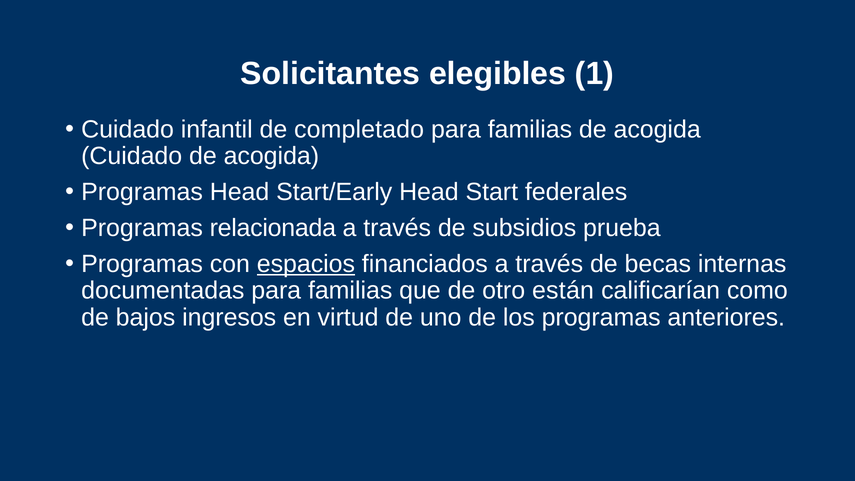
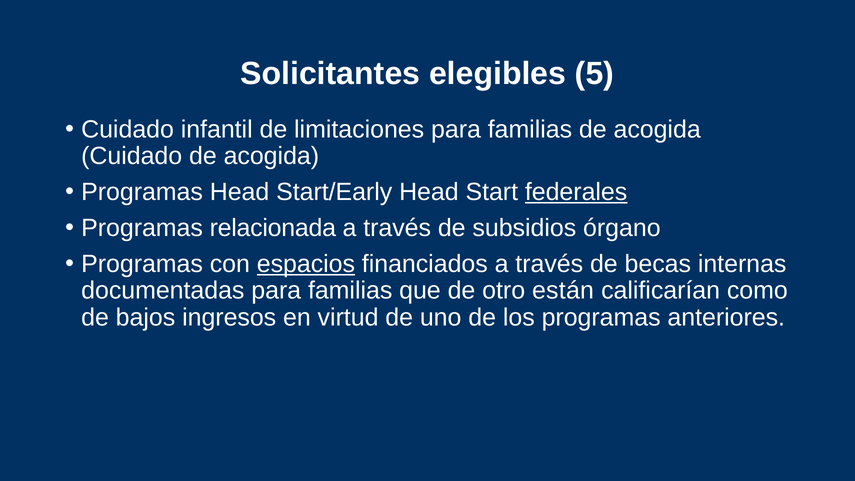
1: 1 -> 5
completado: completado -> limitaciones
federales underline: none -> present
prueba: prueba -> órgano
